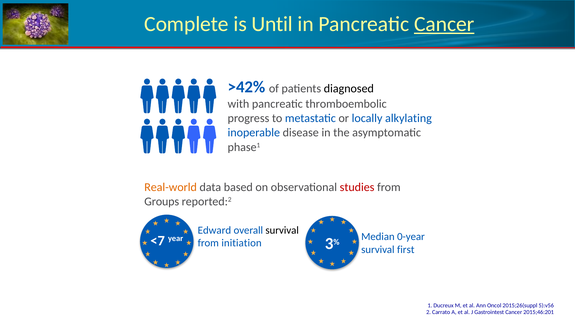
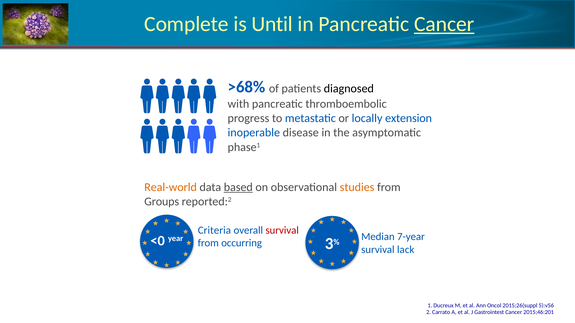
>42%: >42% -> >68%
alkylating: alkylating -> extension
based underline: none -> present
studies colour: red -> orange
Edward: Edward -> Criteria
survival at (282, 230) colour: black -> red
<7: <7 -> <0
initiation: initiation -> occurring
0-year: 0-year -> 7-year
first: first -> lack
